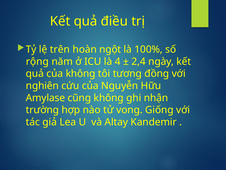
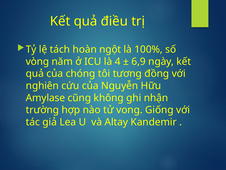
trên: trên -> tách
rộng: rộng -> vòng
2,4: 2,4 -> 6,9
của không: không -> chóng
